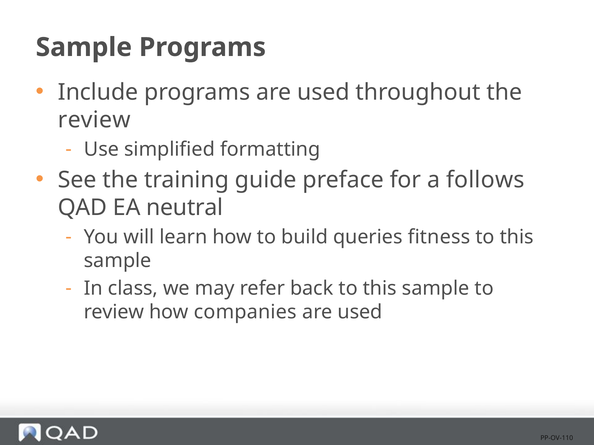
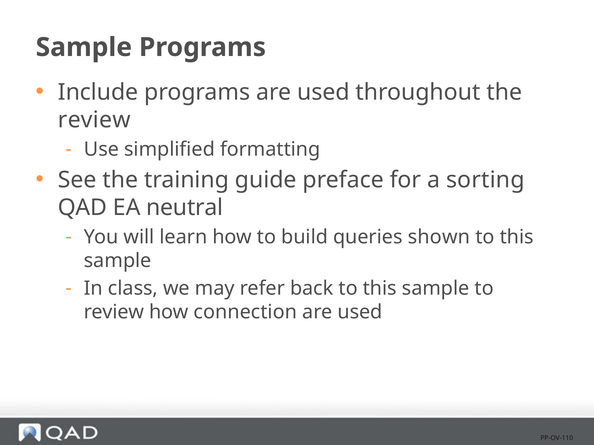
follows: follows -> sorting
fitness: fitness -> shown
companies: companies -> connection
